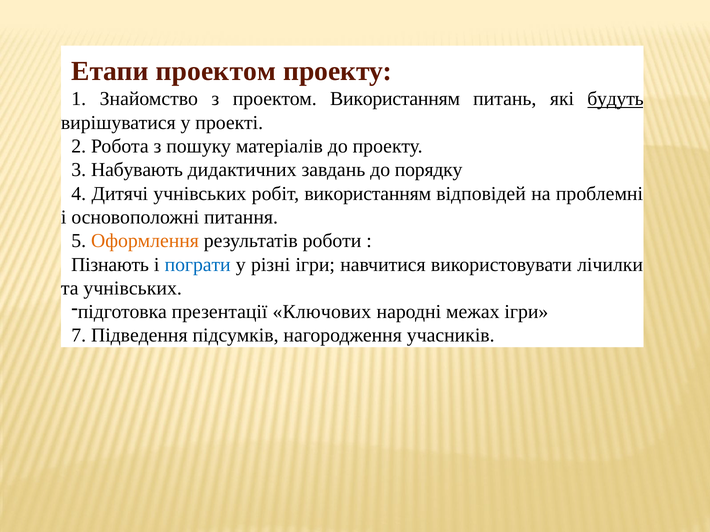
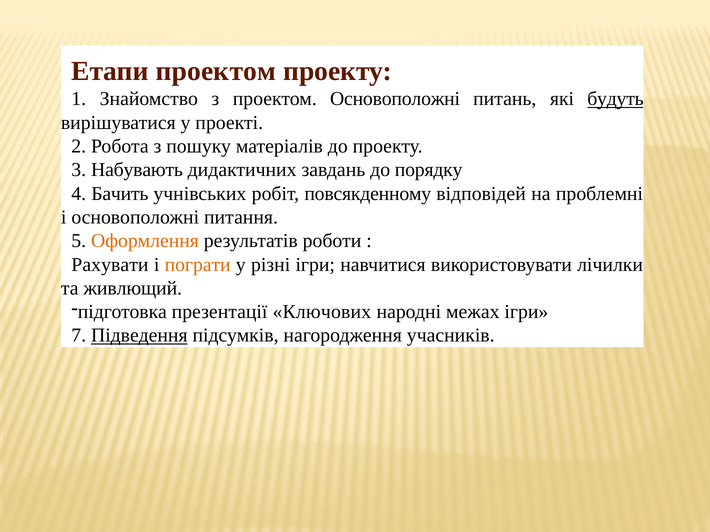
проектом Використанням: Використанням -> Основоположні
Дитячі: Дитячі -> Бачить
робіт використанням: використанням -> повсякденному
Пізнають: Пізнають -> Рахувати
пограти colour: blue -> orange
та учнівських: учнівських -> живлющий
Підведення underline: none -> present
